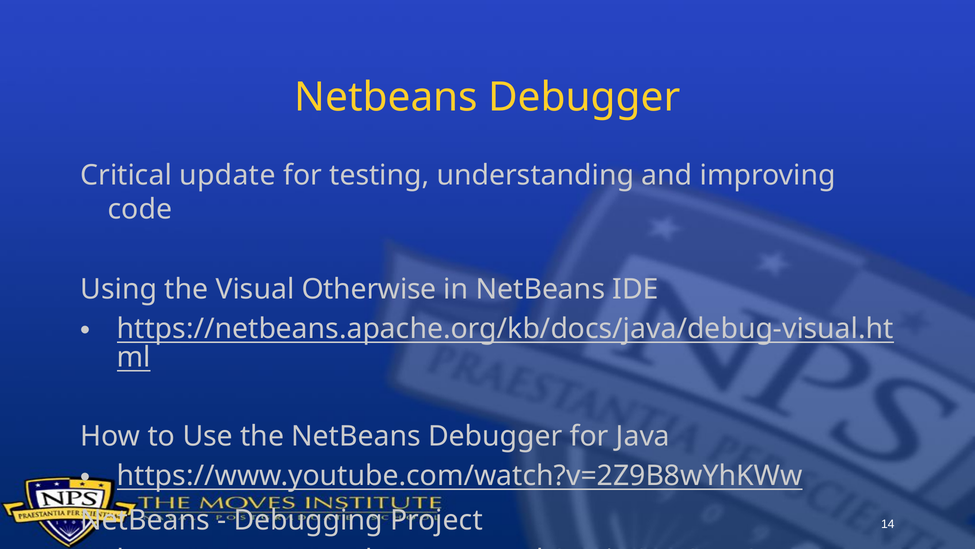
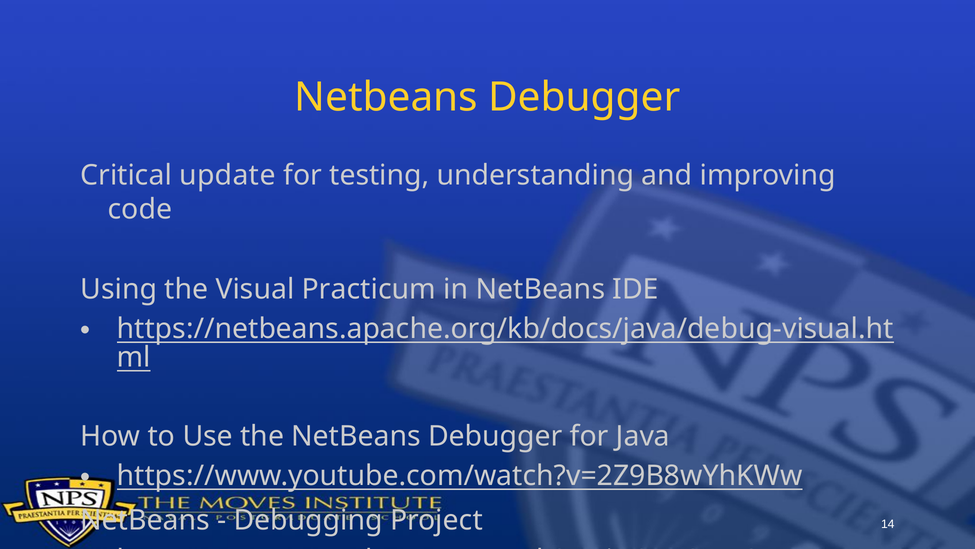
Otherwise: Otherwise -> Practicum
